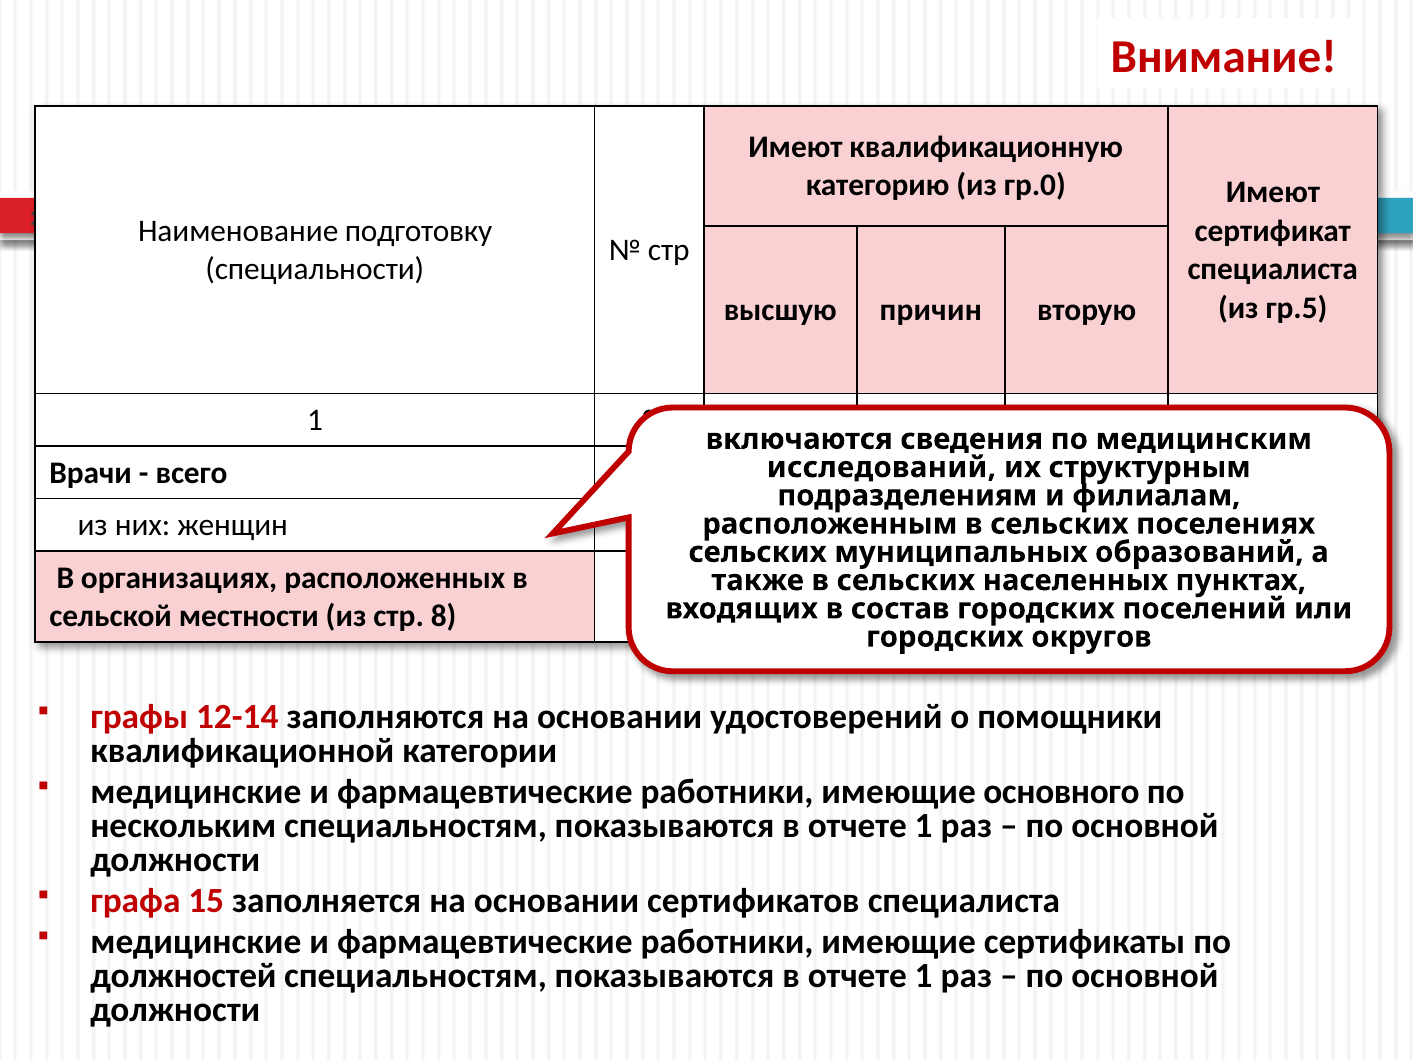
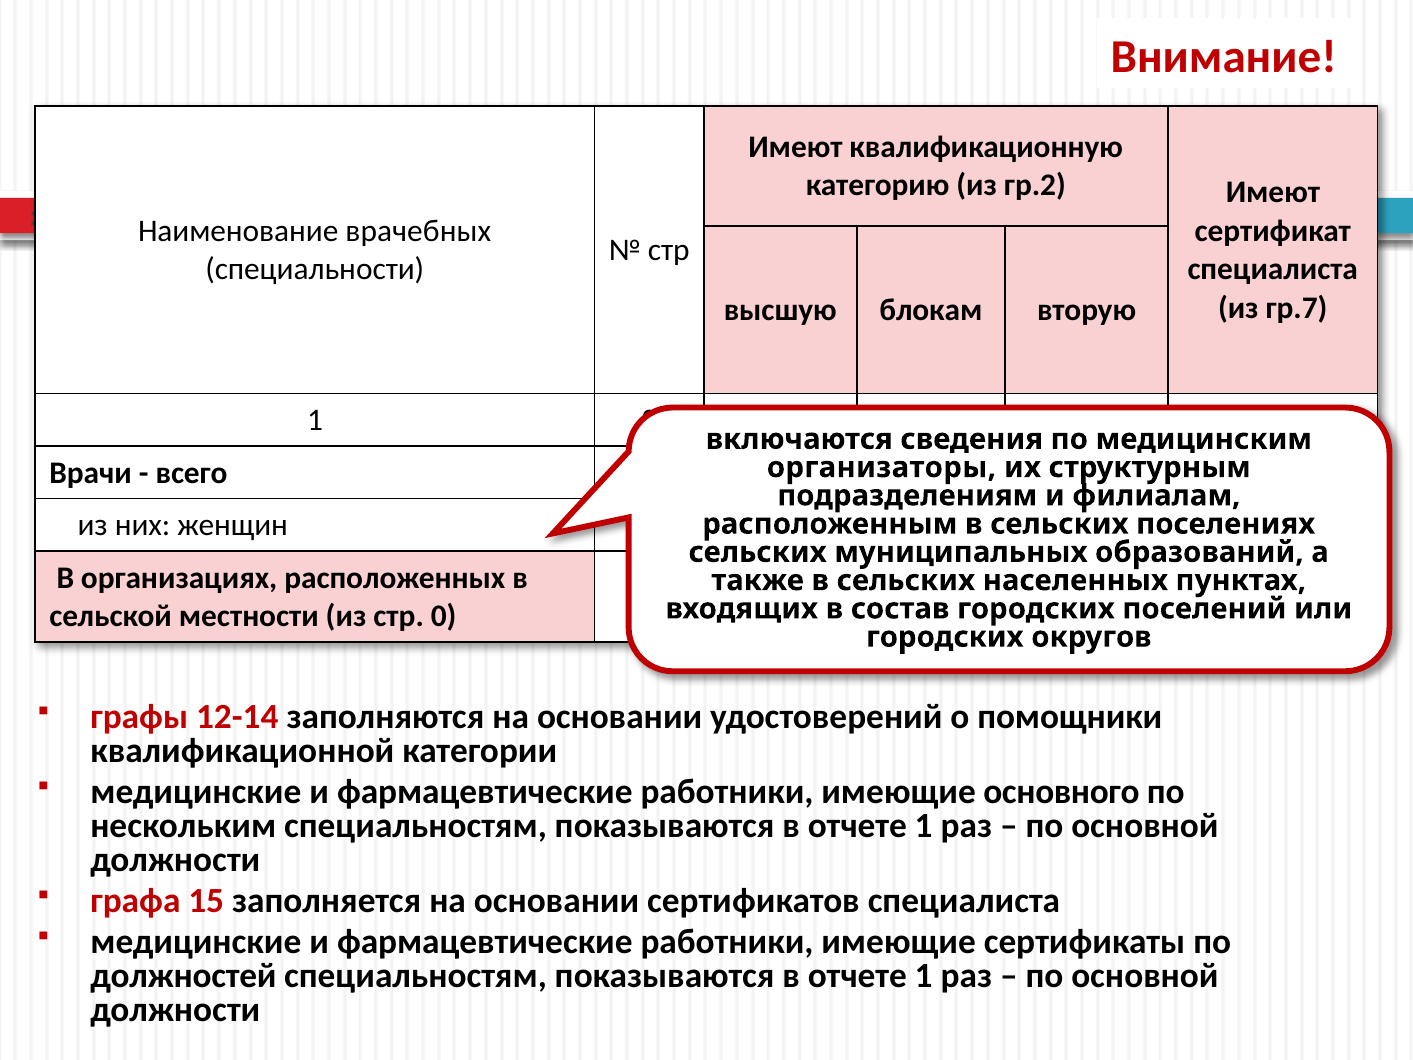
гр.0: гр.0 -> гр.2
подготовку: подготовку -> врачебных
гр.5: гр.5 -> гр.7
причин: причин -> блокам
исследований: исследований -> организаторы
8: 8 -> 0
